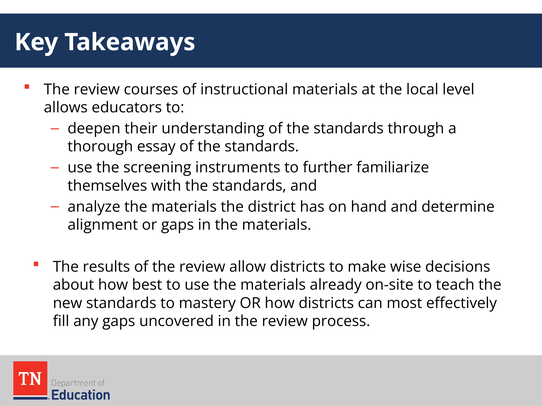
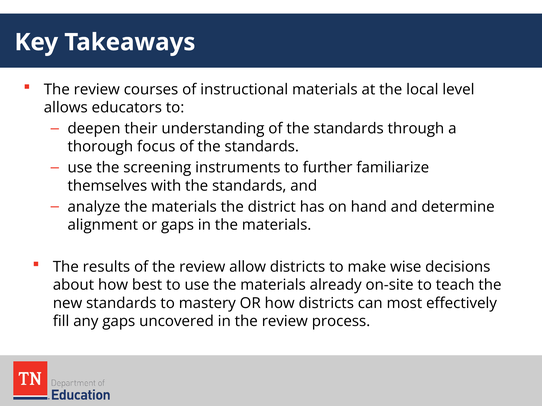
essay: essay -> focus
